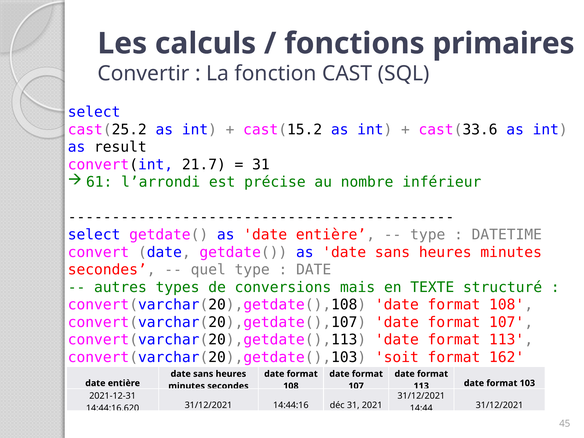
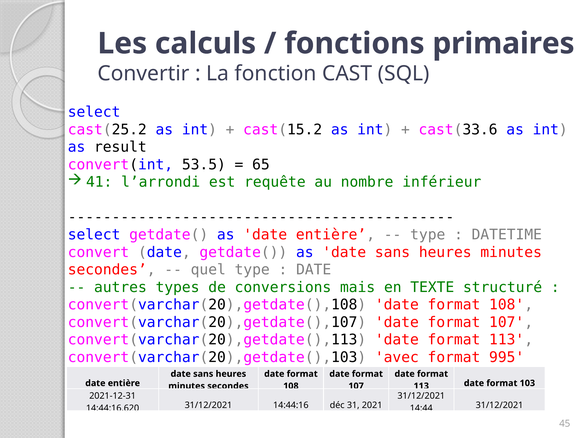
21.7: 21.7 -> 53.5
31 at (261, 165): 31 -> 65
61: 61 -> 41
précise: précise -> requête
soit: soit -> avec
162: 162 -> 995
